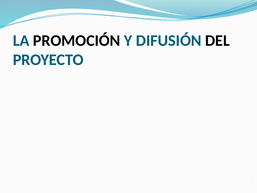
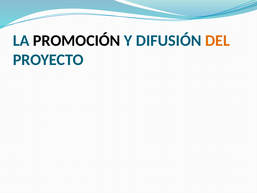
DEL colour: black -> orange
